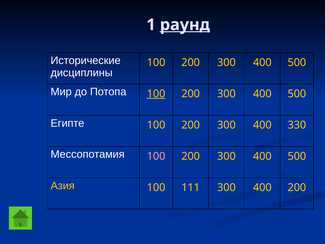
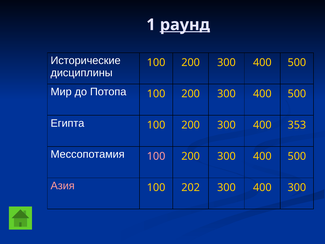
100 at (156, 94) underline: present -> none
Египте: Египте -> Египта
330: 330 -> 353
Азия colour: yellow -> pink
111: 111 -> 202
400 200: 200 -> 300
